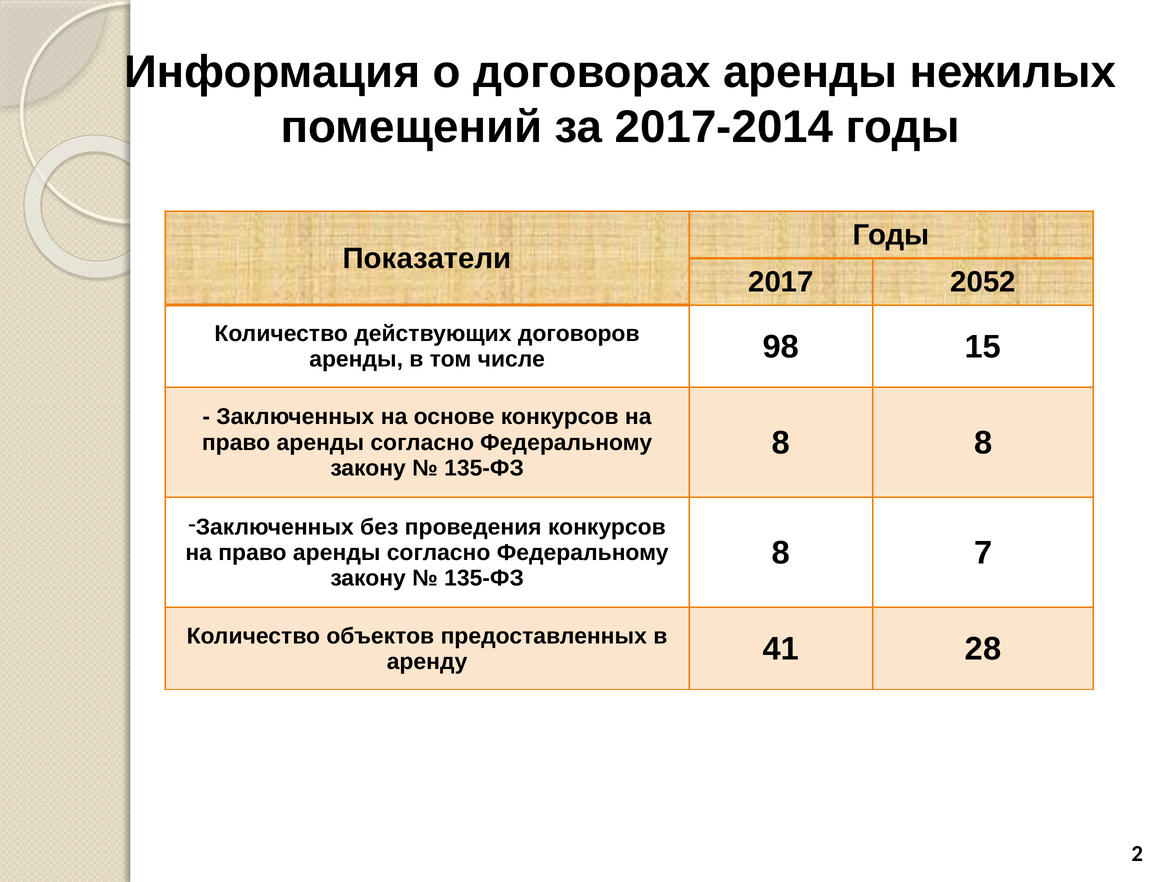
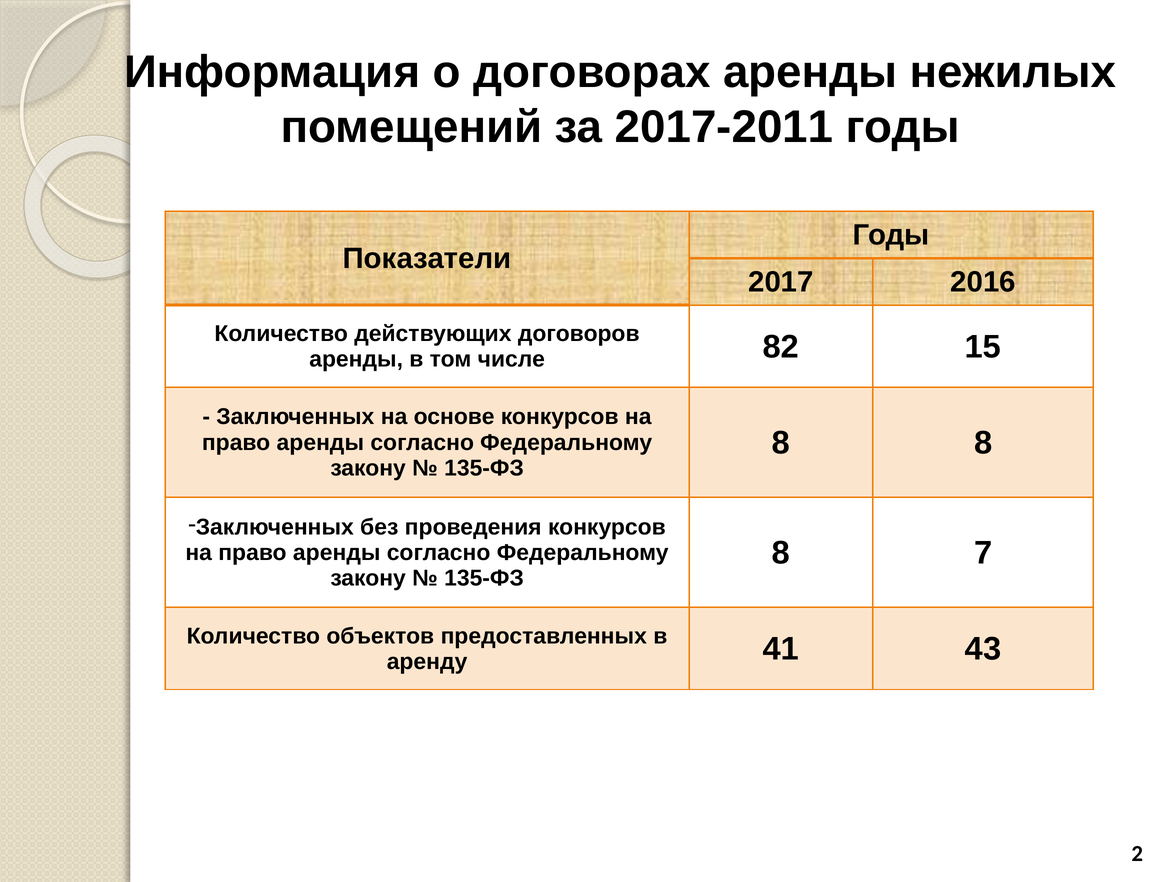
2017-2014: 2017-2014 -> 2017-2011
2052: 2052 -> 2016
98: 98 -> 82
28: 28 -> 43
